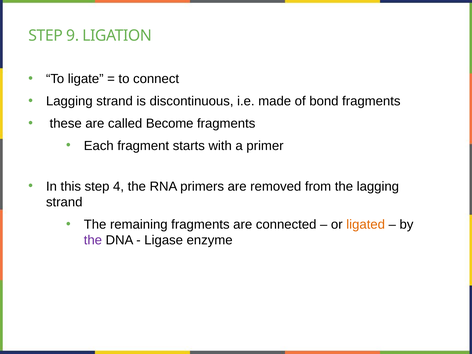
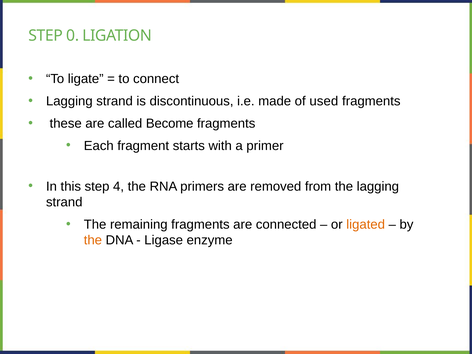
9: 9 -> 0
bond: bond -> used
the at (93, 240) colour: purple -> orange
